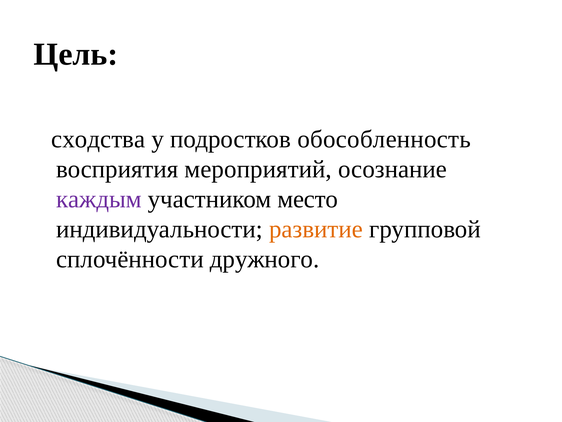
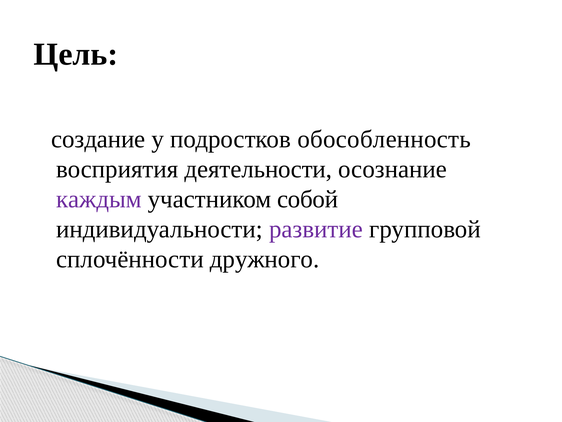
сходства: сходства -> создание
мероприятий: мероприятий -> деятельности
место: место -> собой
развитие colour: orange -> purple
